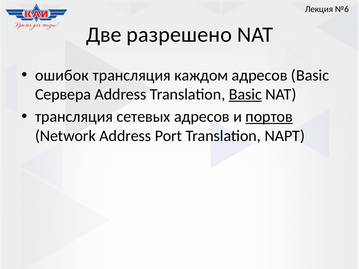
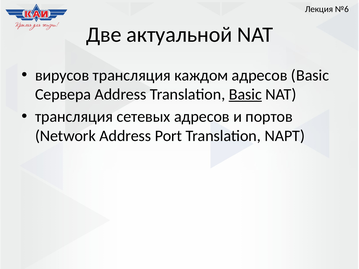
разрешено: разрешено -> актуальной
ошибок: ошибок -> вирусов
портов underline: present -> none
